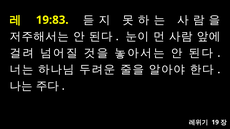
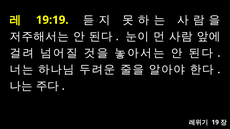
19:83: 19:83 -> 19:19
